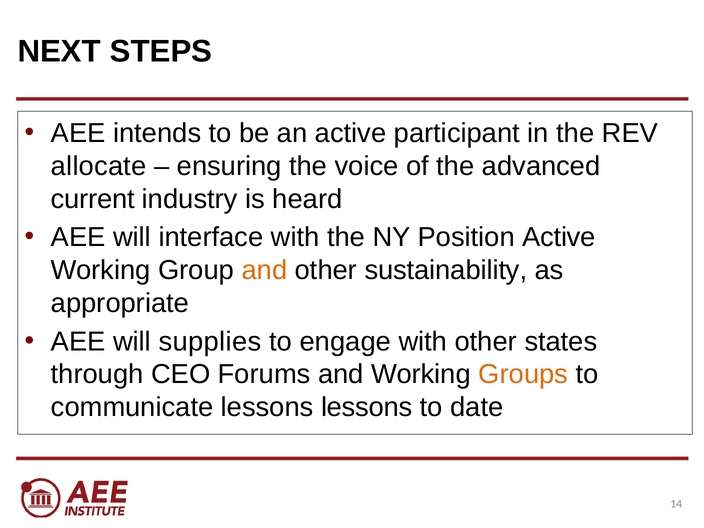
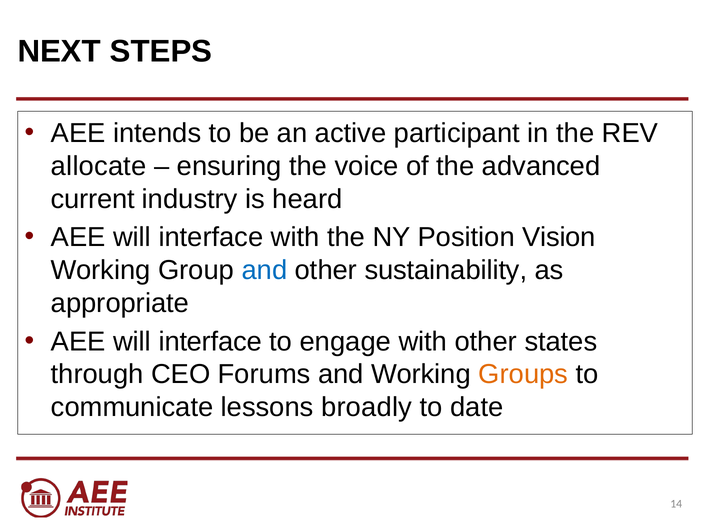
Position Active: Active -> Vision
and at (264, 270) colour: orange -> blue
supplies at (210, 341): supplies -> interface
lessons lessons: lessons -> broadly
